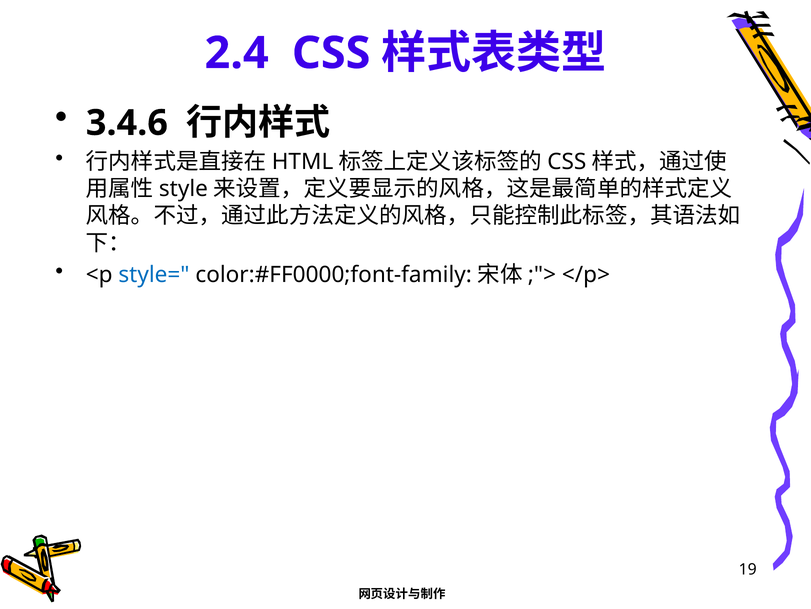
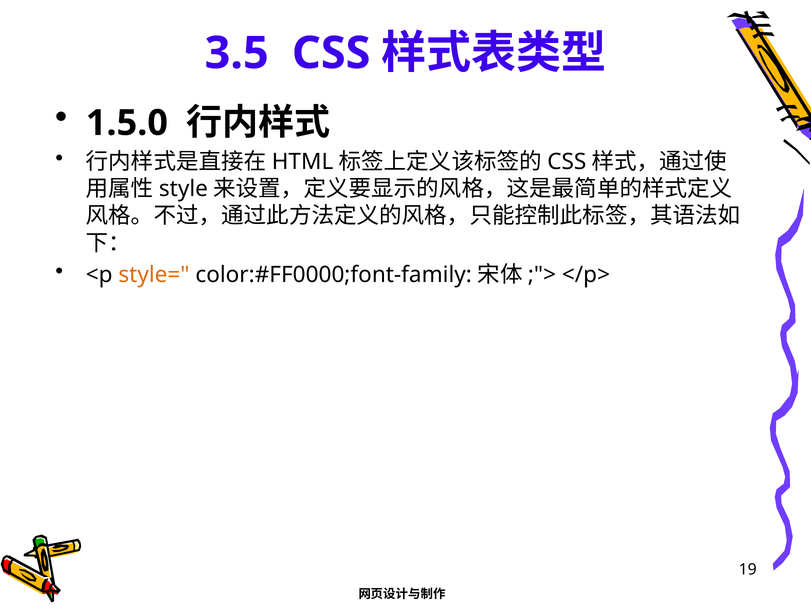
2.4: 2.4 -> 3.5
3.4.6: 3.4.6 -> 1.5.0
style= colour: blue -> orange
